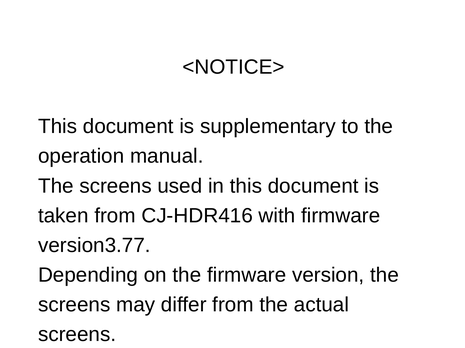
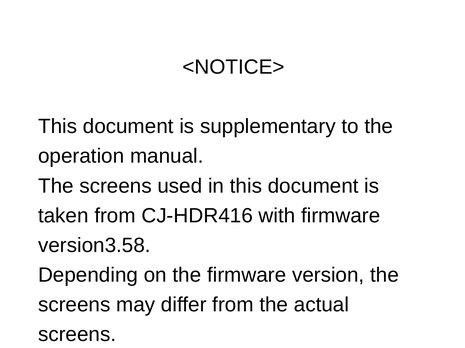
version3.77: version3.77 -> version3.58
